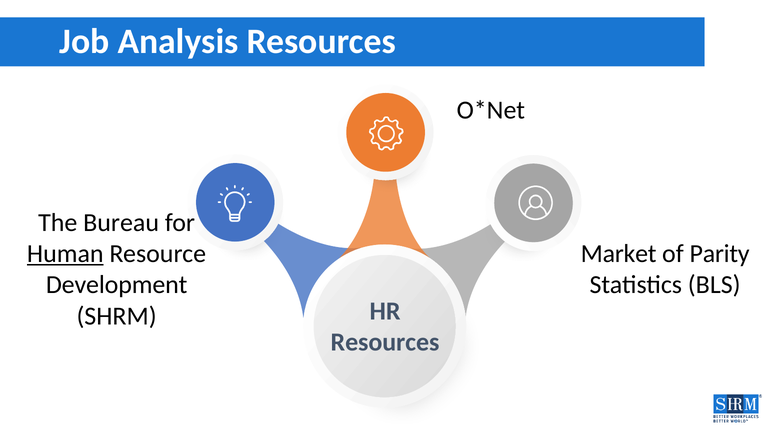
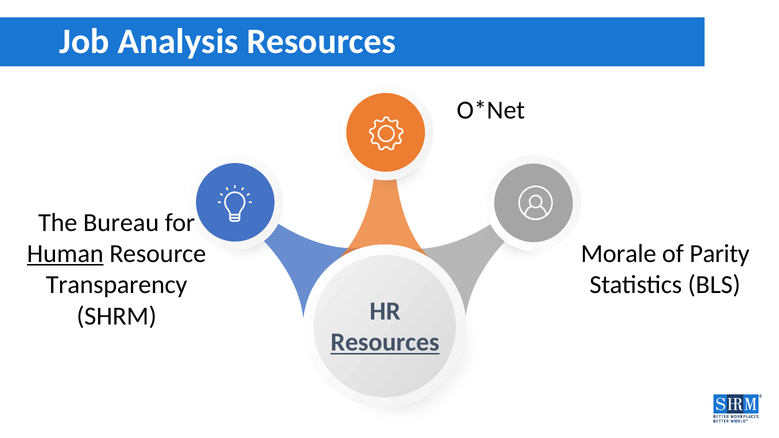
Market: Market -> Morale
Development: Development -> Transparency
Resources at (385, 343) underline: none -> present
